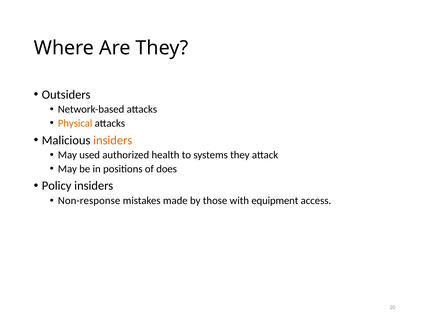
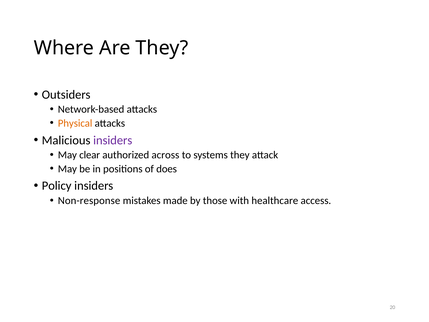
insiders at (113, 140) colour: orange -> purple
used: used -> clear
health: health -> across
equipment: equipment -> healthcare
